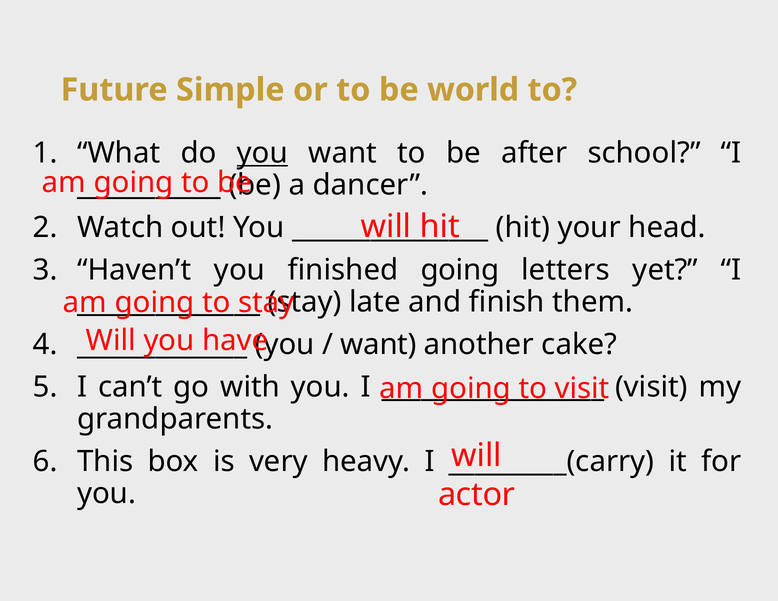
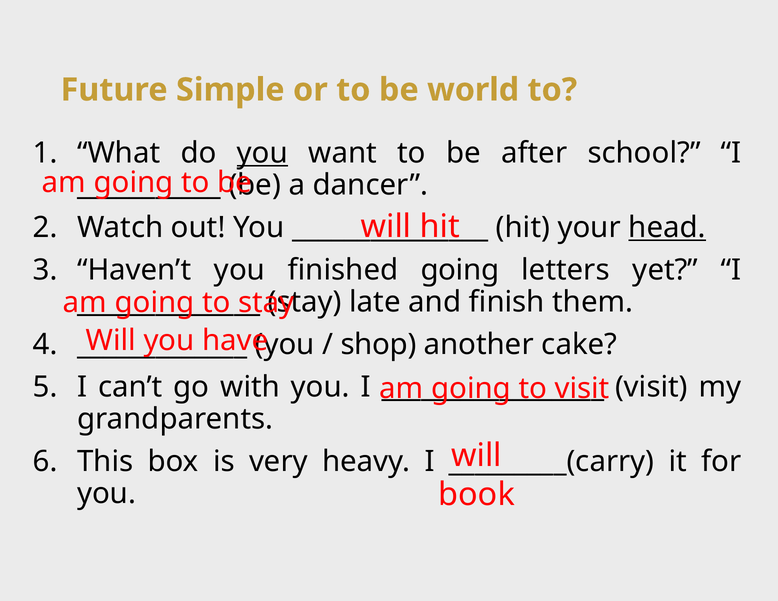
head underline: none -> present
want at (379, 345): want -> shop
actor: actor -> book
